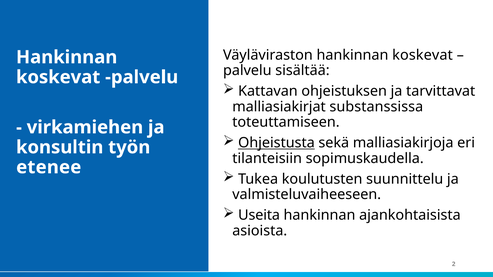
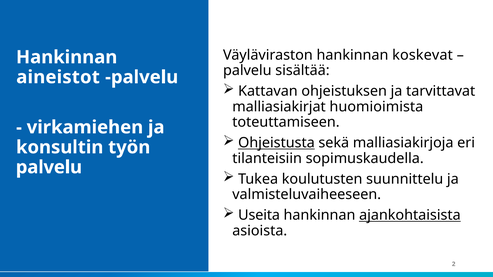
koskevat at (58, 77): koskevat -> aineistot
substanssissa: substanssissa -> huomioimista
etenee at (49, 167): etenee -> palvelu
ajankohtaisista underline: none -> present
